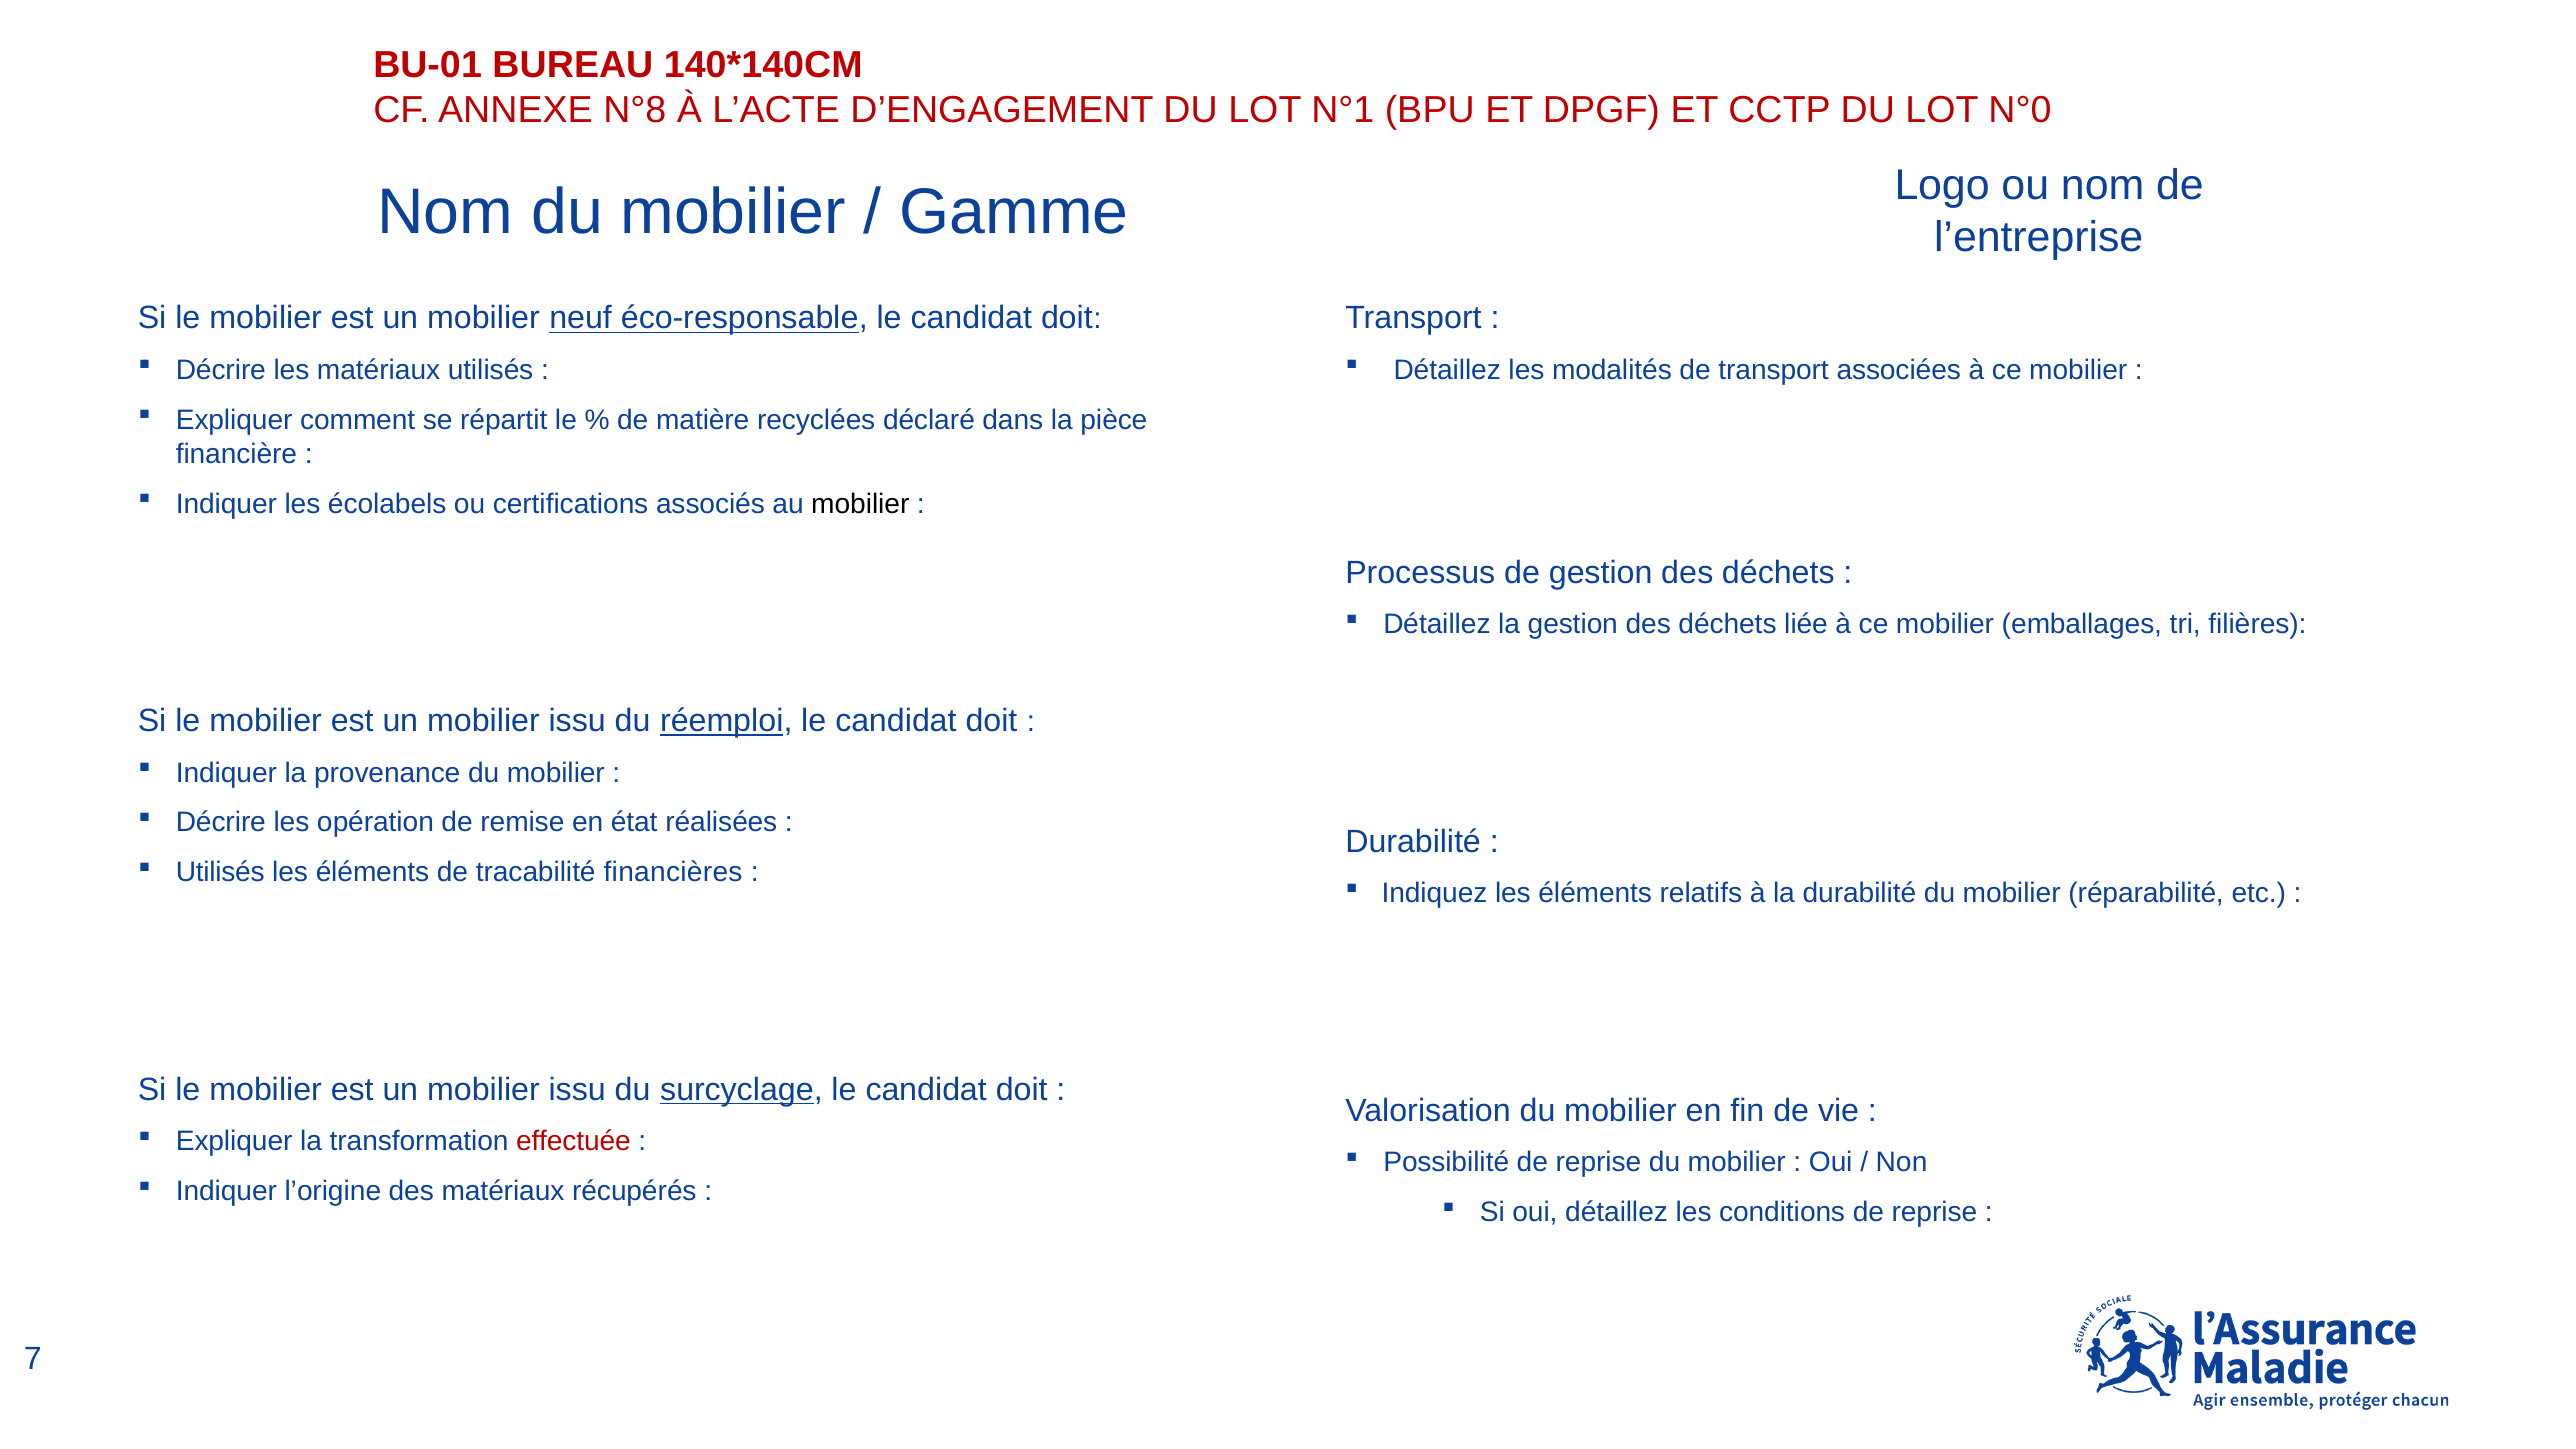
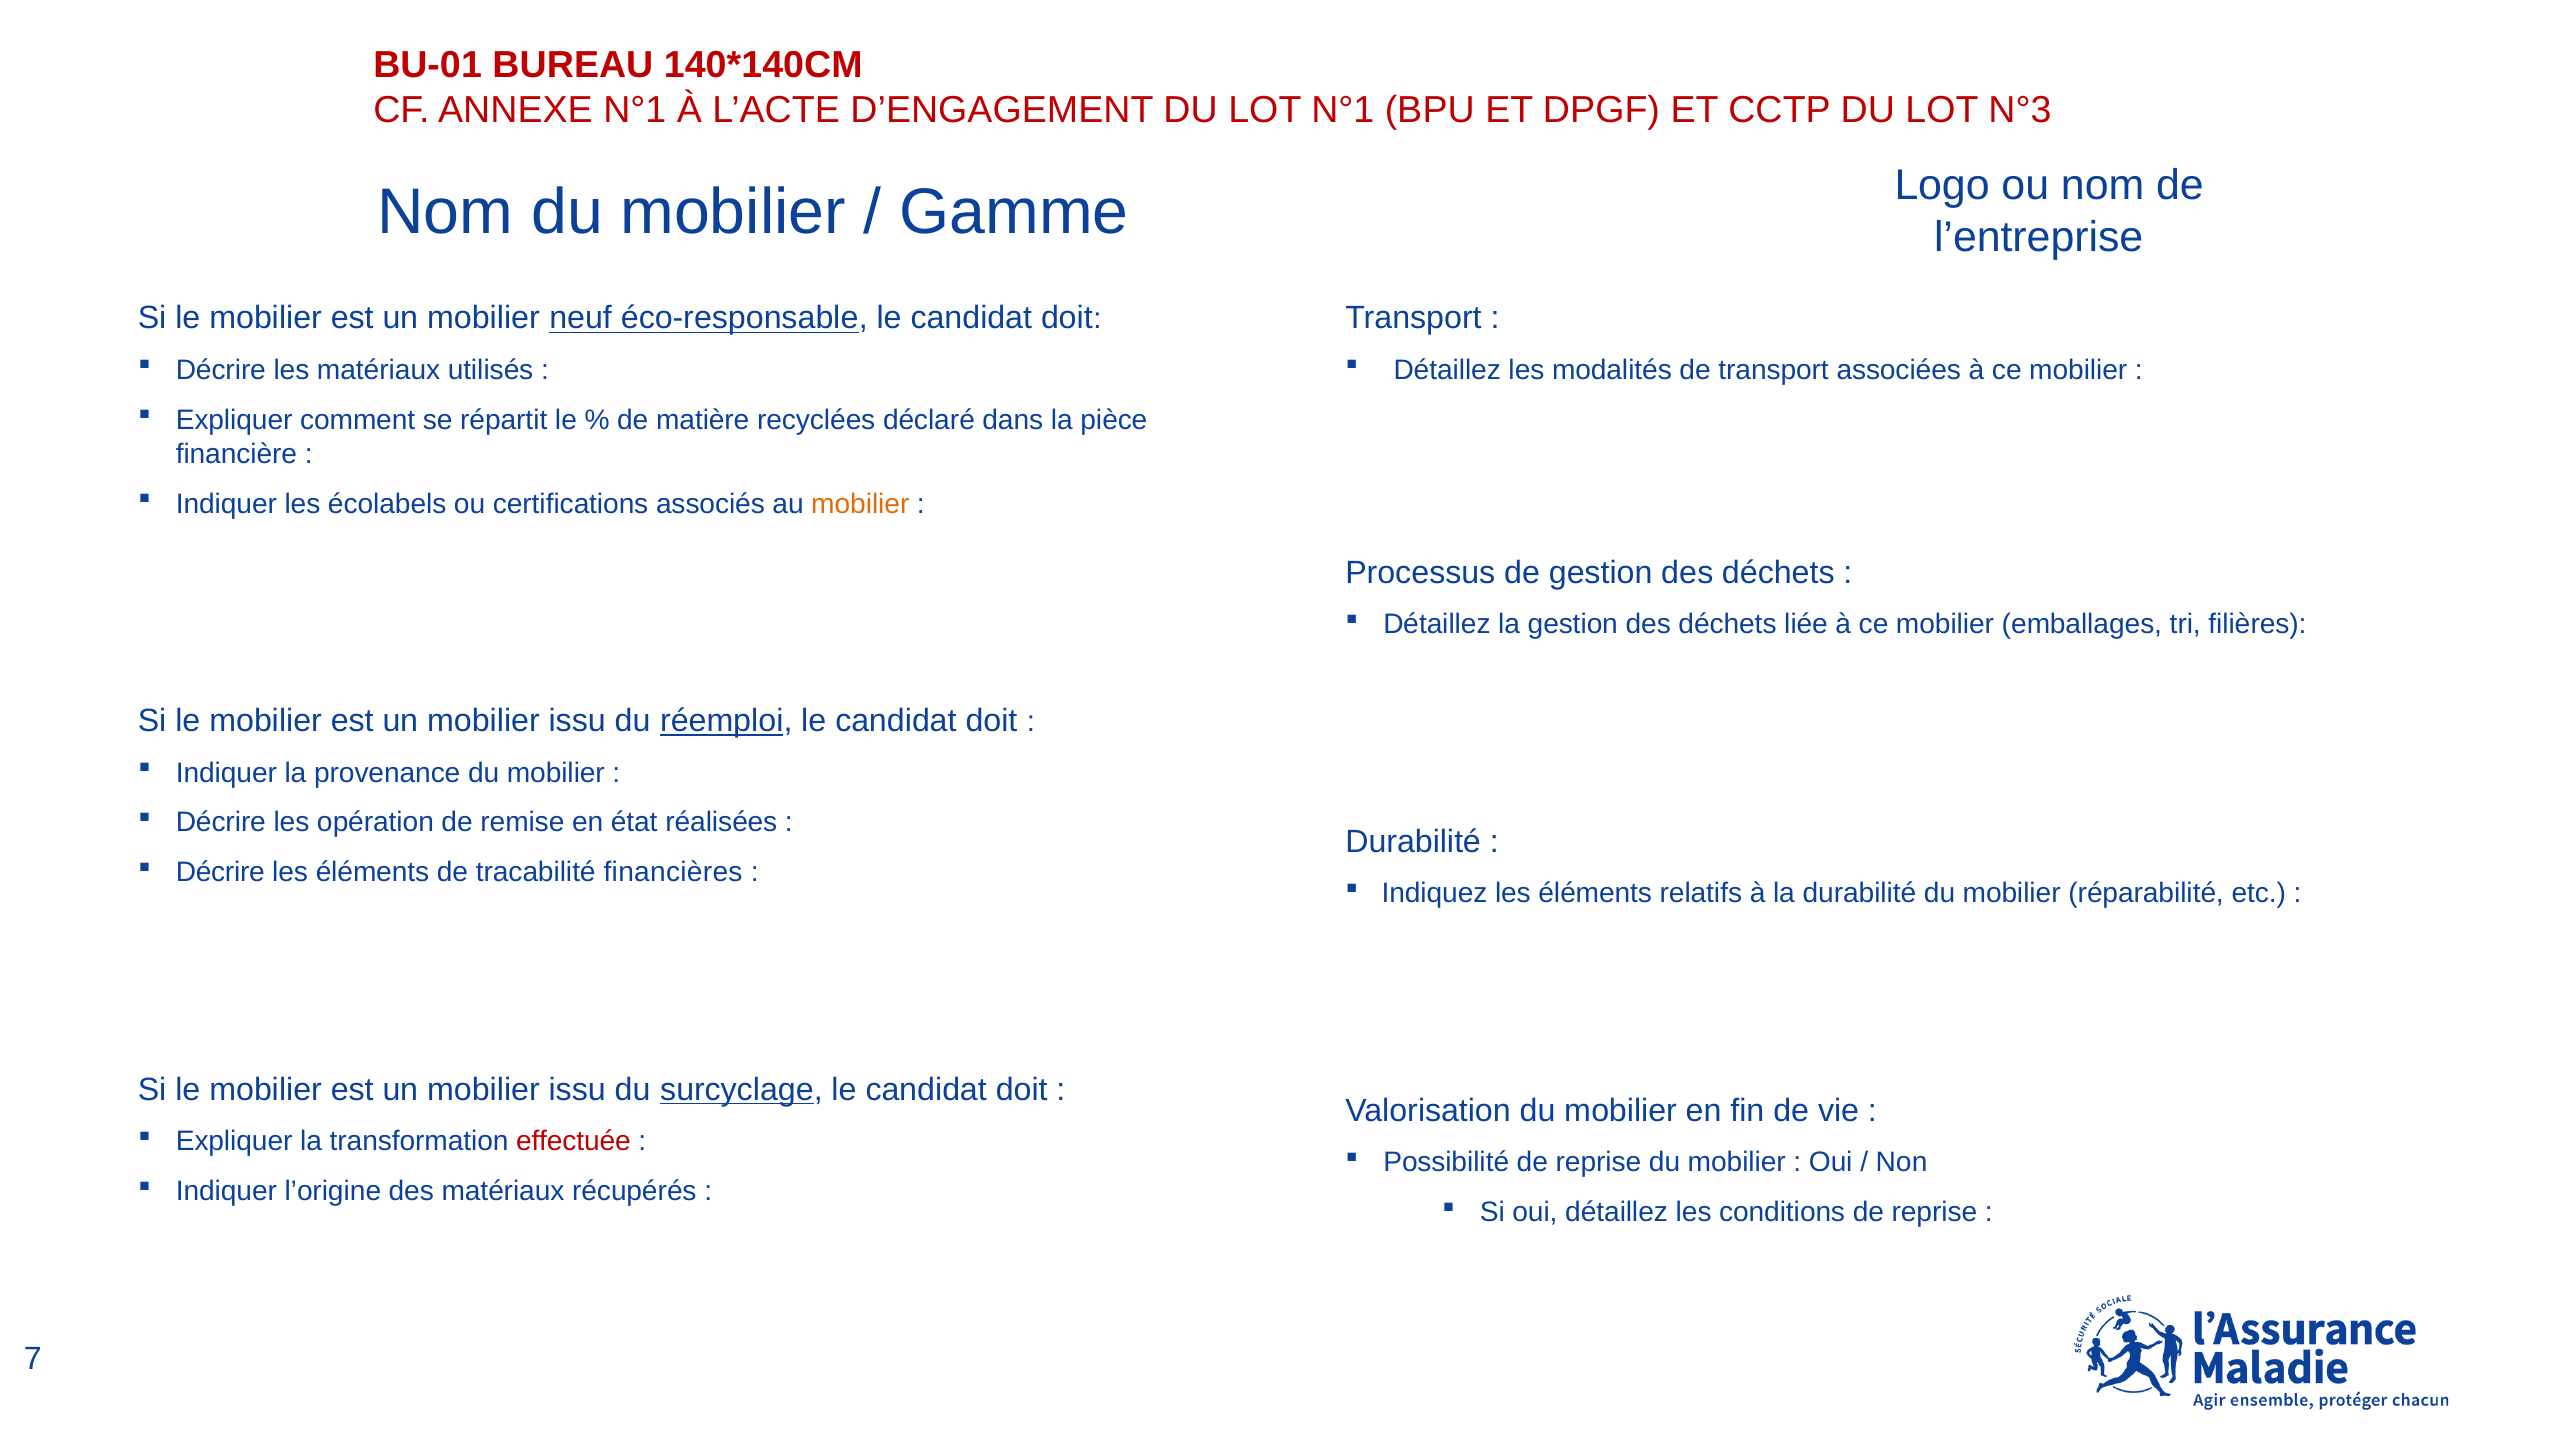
ANNEXE N°8: N°8 -> N°1
N°0: N°0 -> N°3
mobilier at (860, 504) colour: black -> orange
Utilisés at (220, 873): Utilisés -> Décrire
